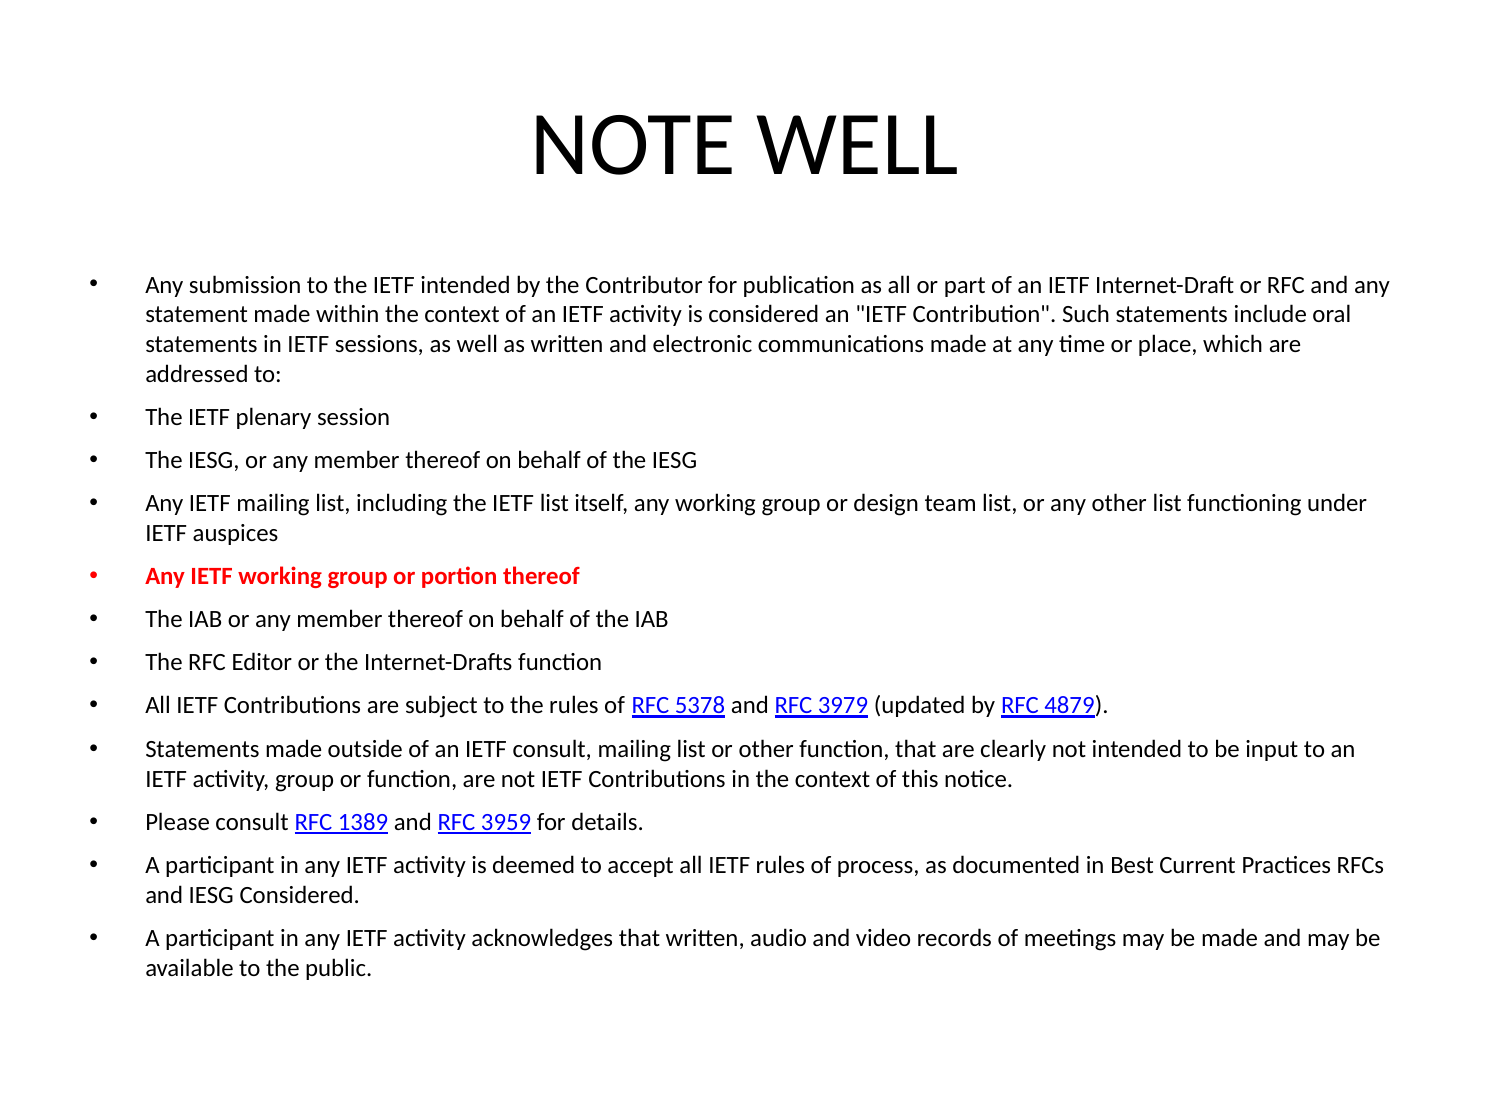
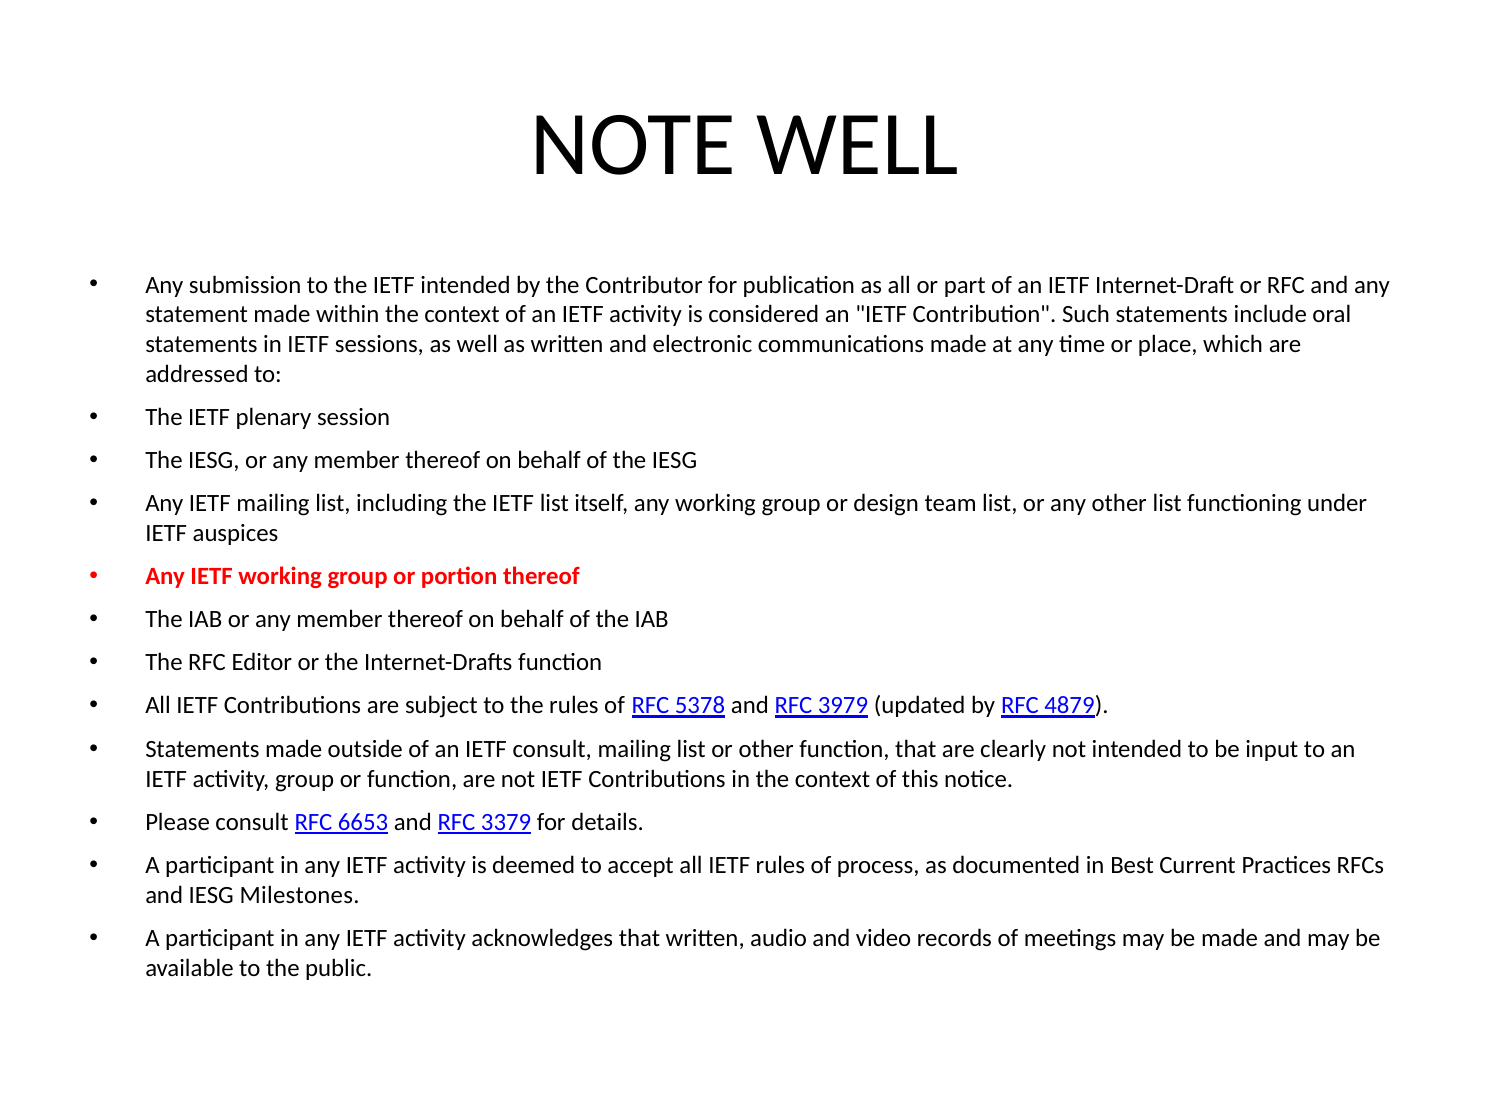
1389: 1389 -> 6653
3959: 3959 -> 3379
IESG Considered: Considered -> Milestones
